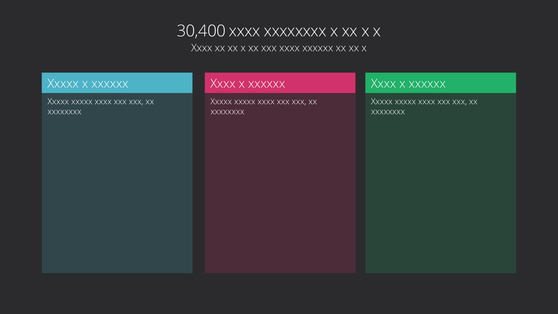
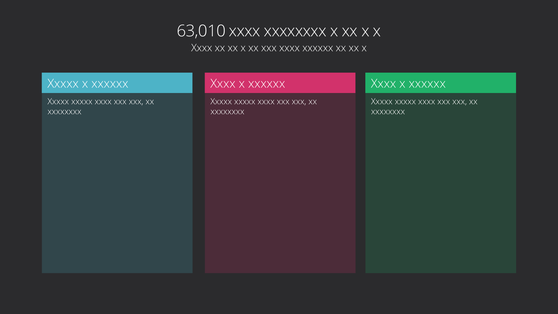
30,400: 30,400 -> 63,010
